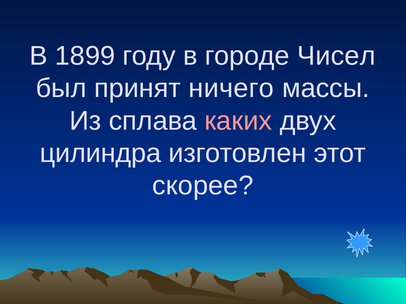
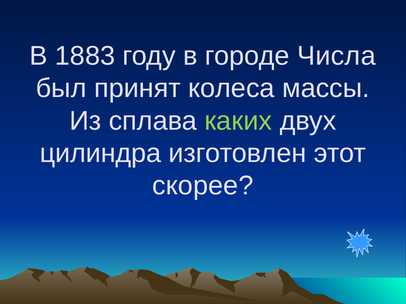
1899: 1899 -> 1883
Чисел: Чисел -> Числа
ничего: ничего -> колеса
каких colour: pink -> light green
